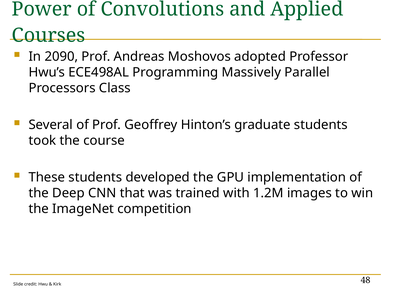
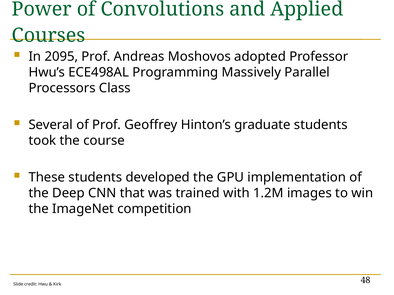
2090: 2090 -> 2095
